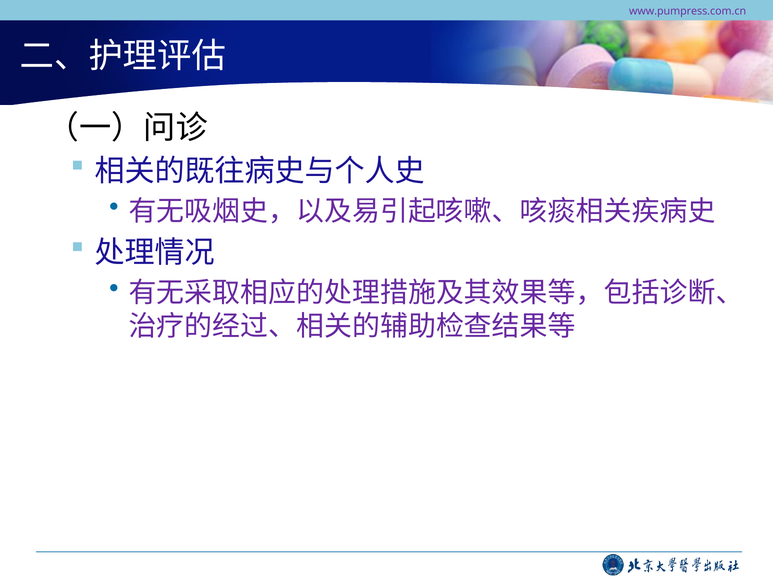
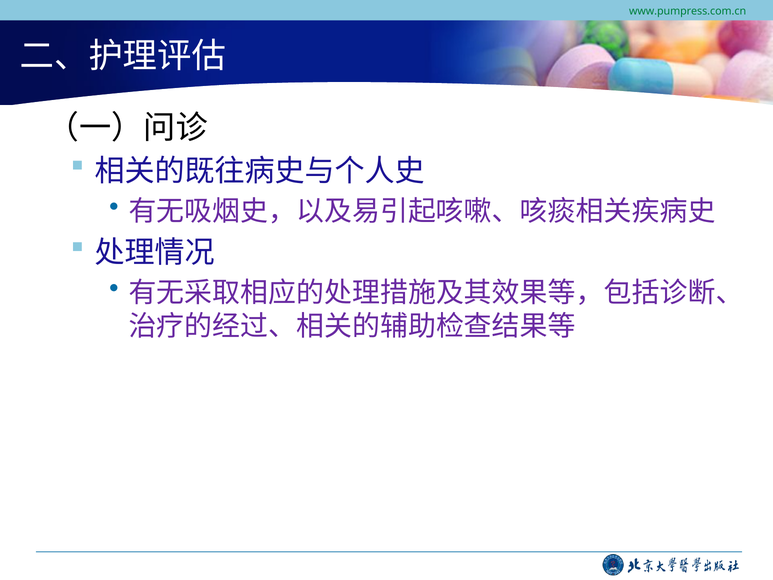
www.pumpress.com.cn colour: purple -> green
